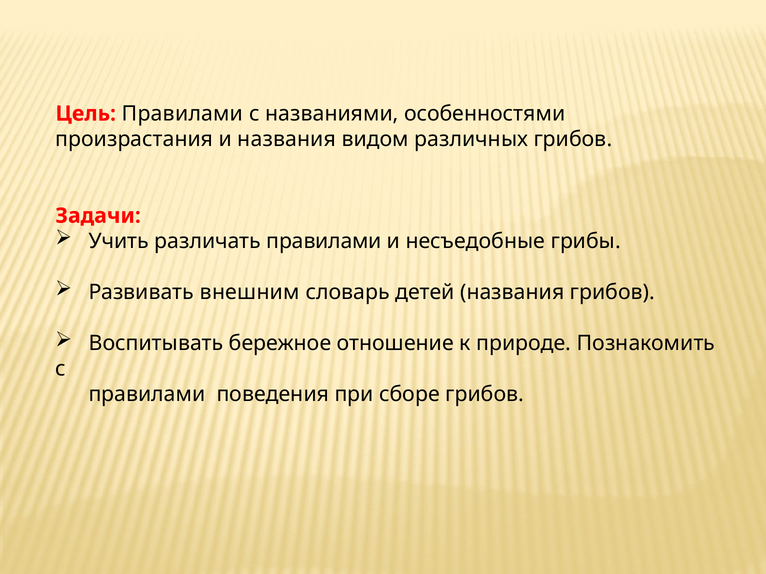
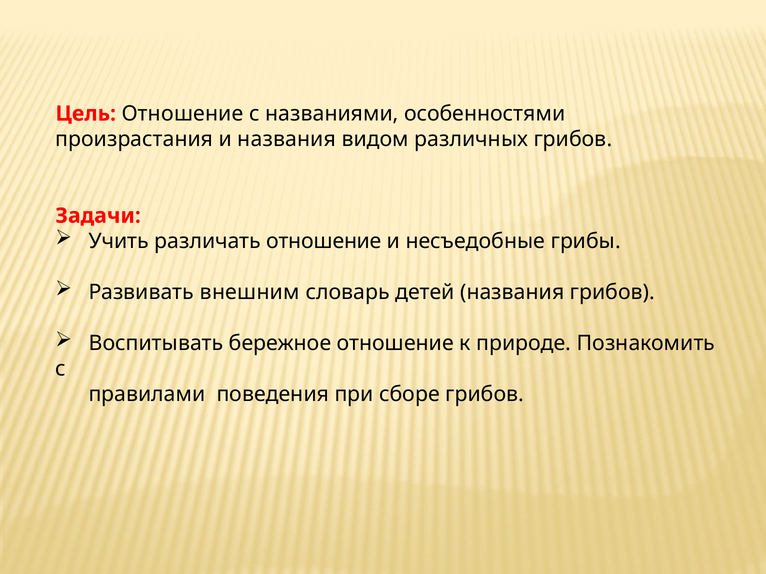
Цель Правилами: Правилами -> Отношение
различать правилами: правилами -> отношение
